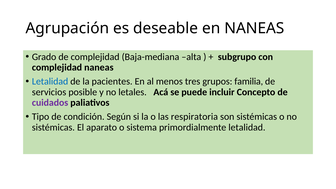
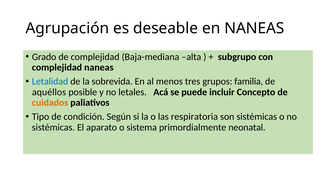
pacientes: pacientes -> sobrevida
servicios: servicios -> aquéllos
cuidados colour: purple -> orange
primordialmente letalidad: letalidad -> neonatal
